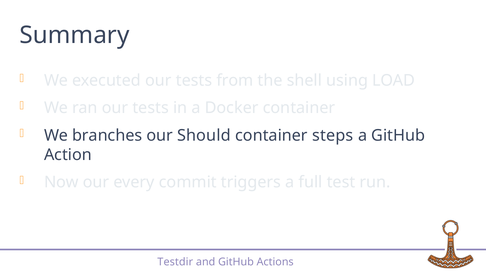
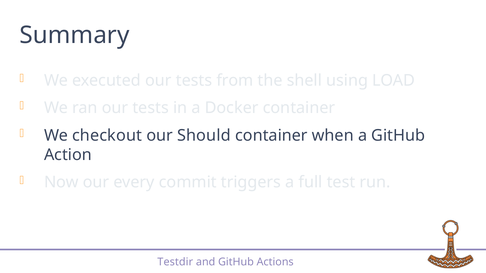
branches: branches -> checkout
steps: steps -> when
